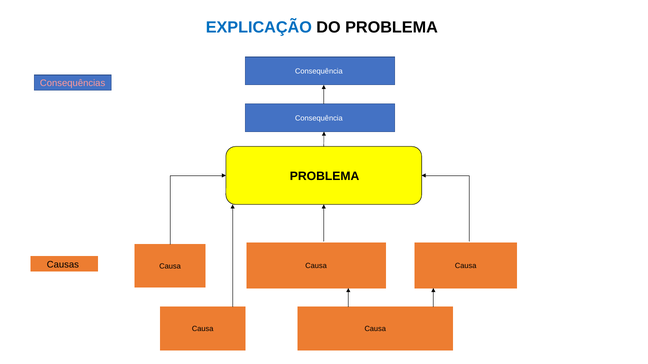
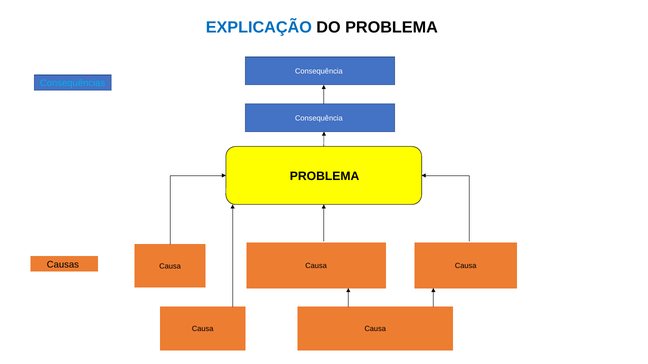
Consequências colour: pink -> light blue
